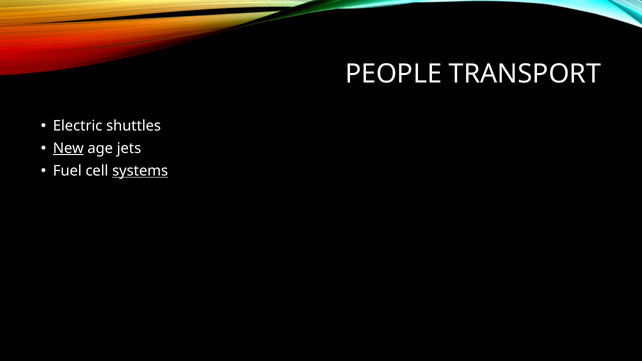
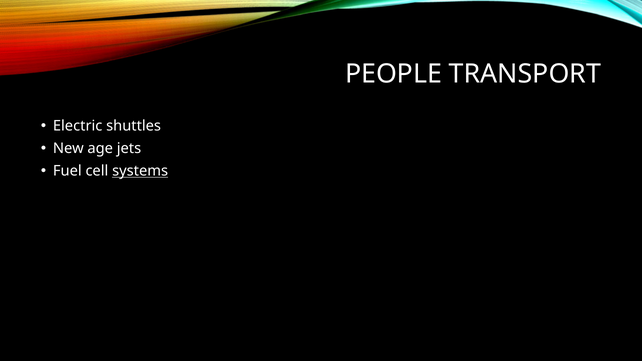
New underline: present -> none
